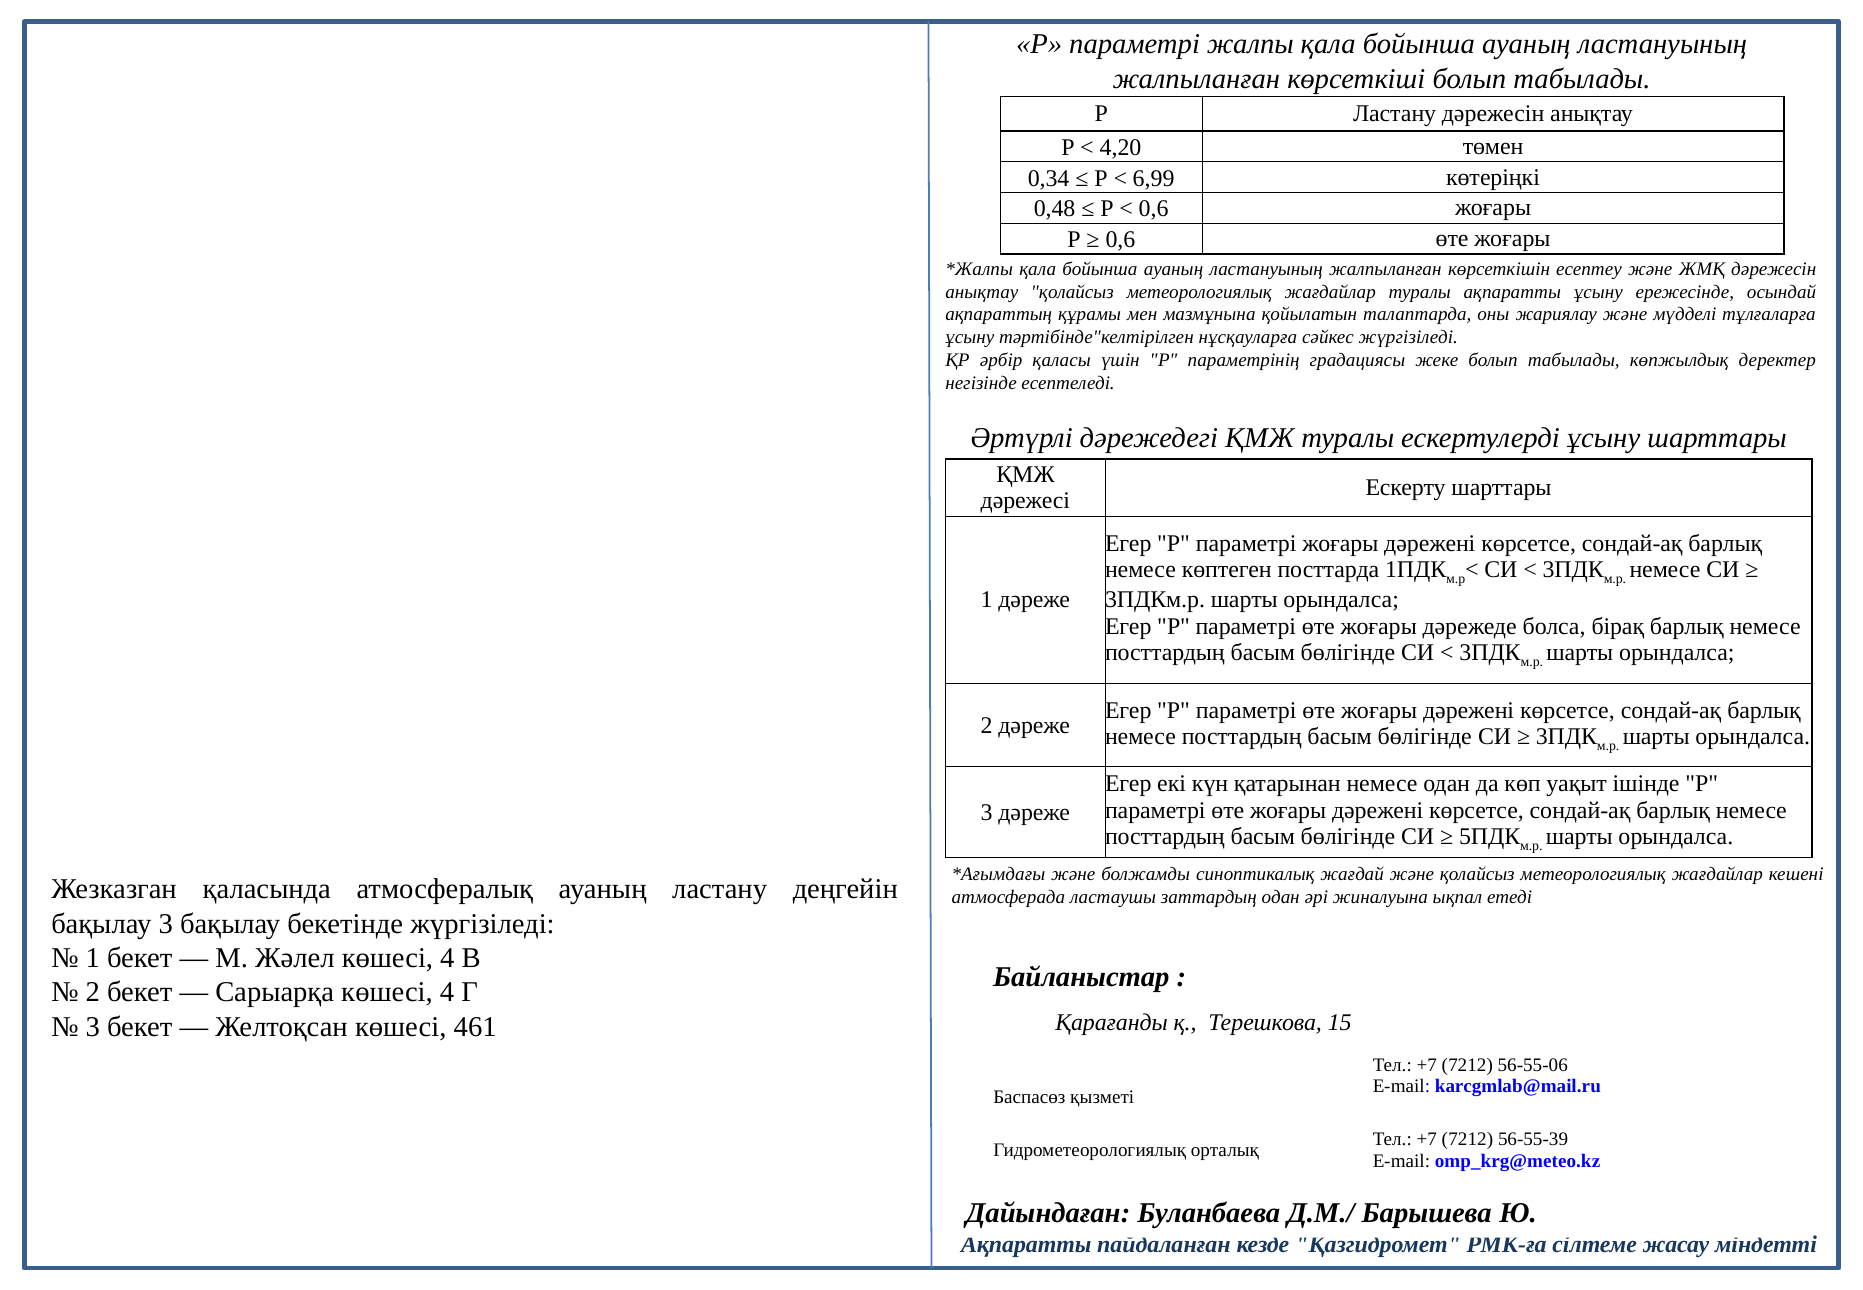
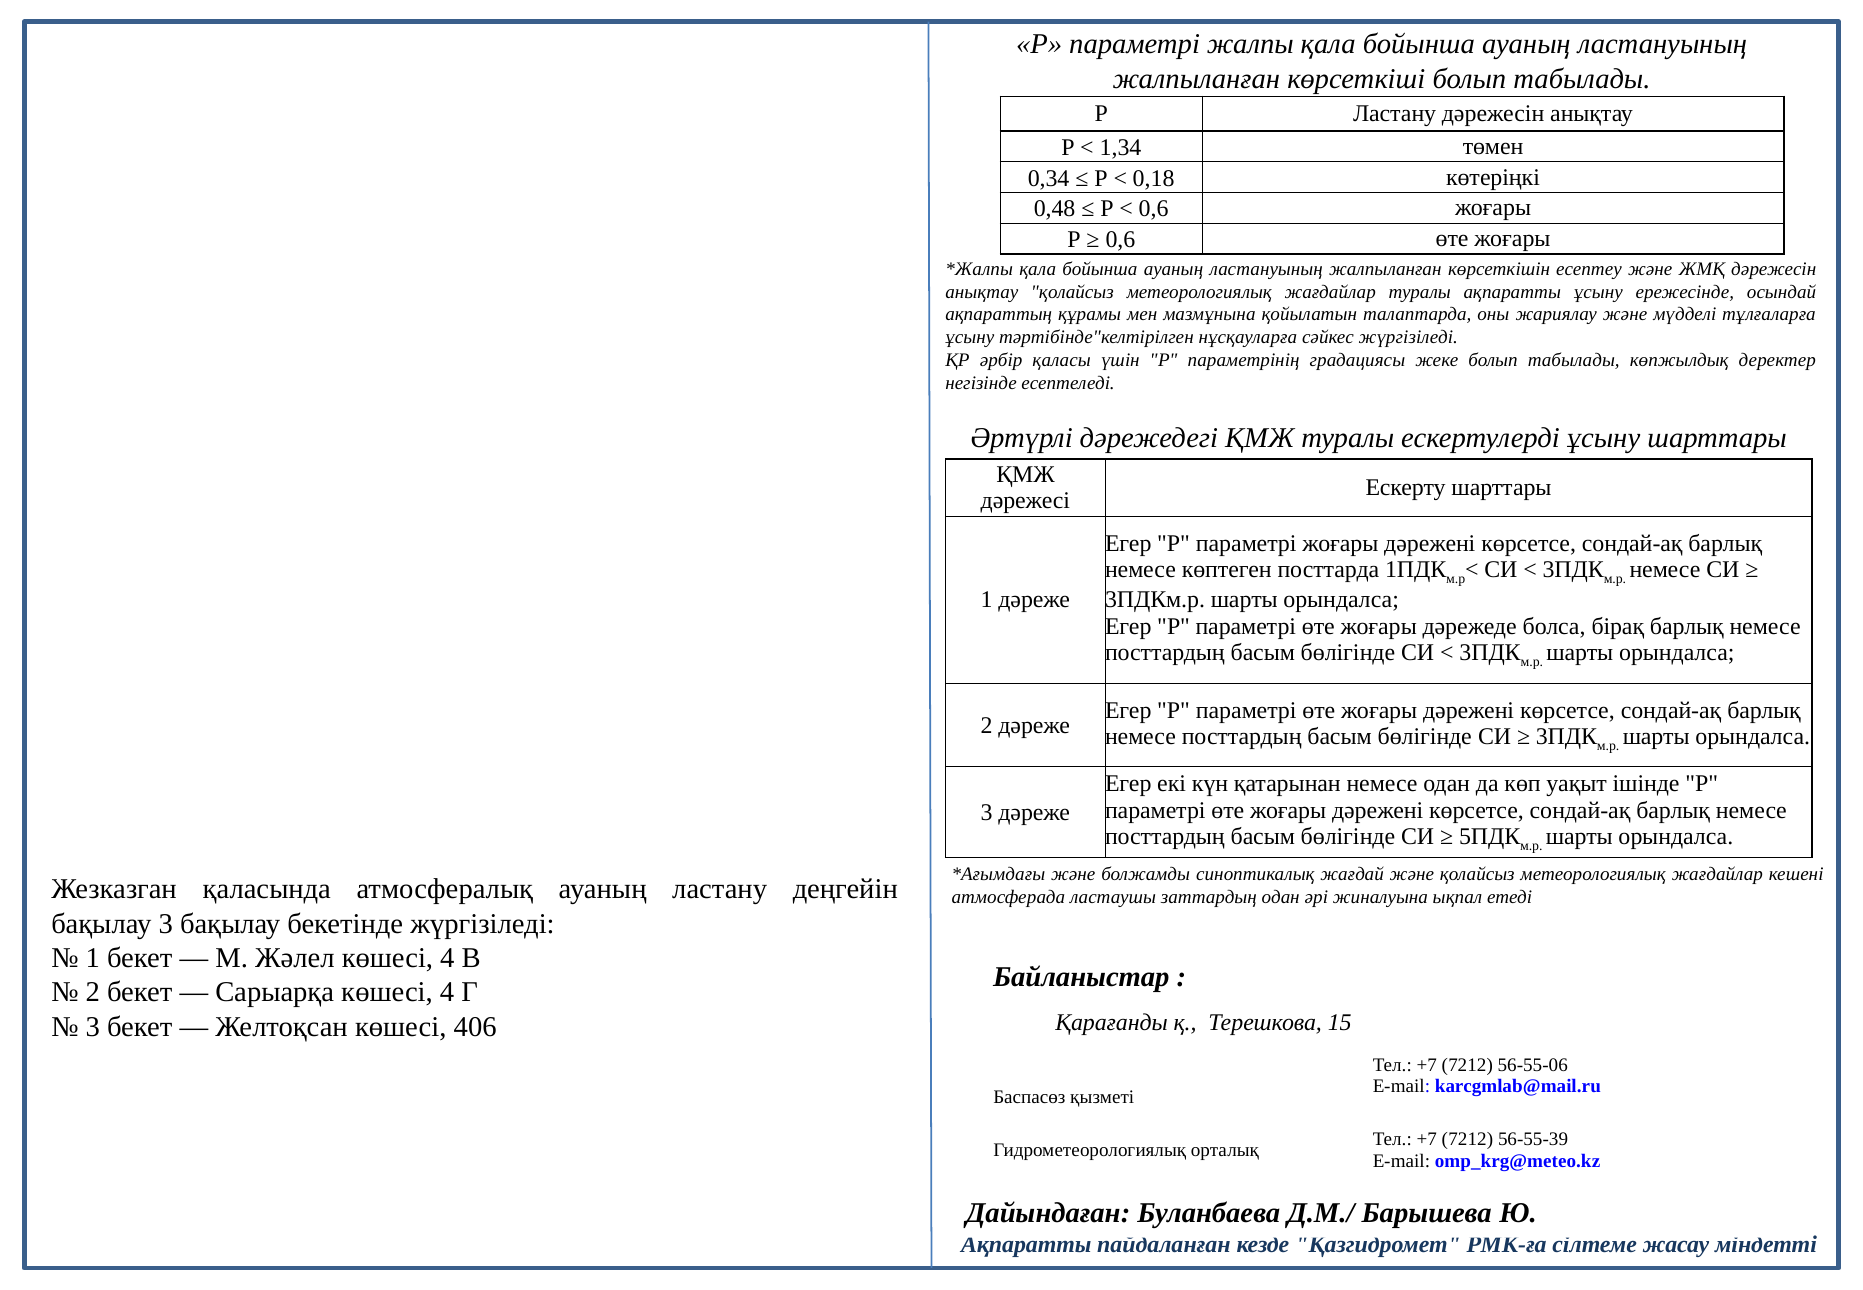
4,20: 4,20 -> 1,34
6,99: 6,99 -> 0,18
461: 461 -> 406
